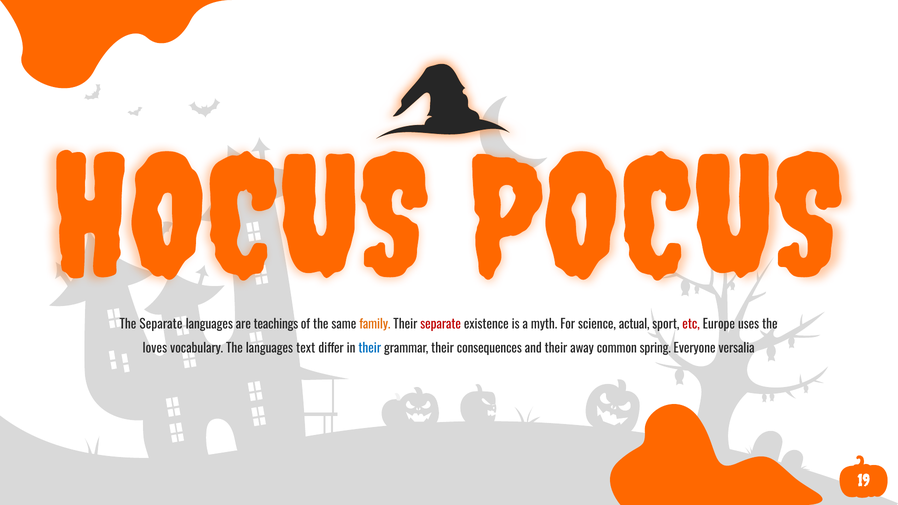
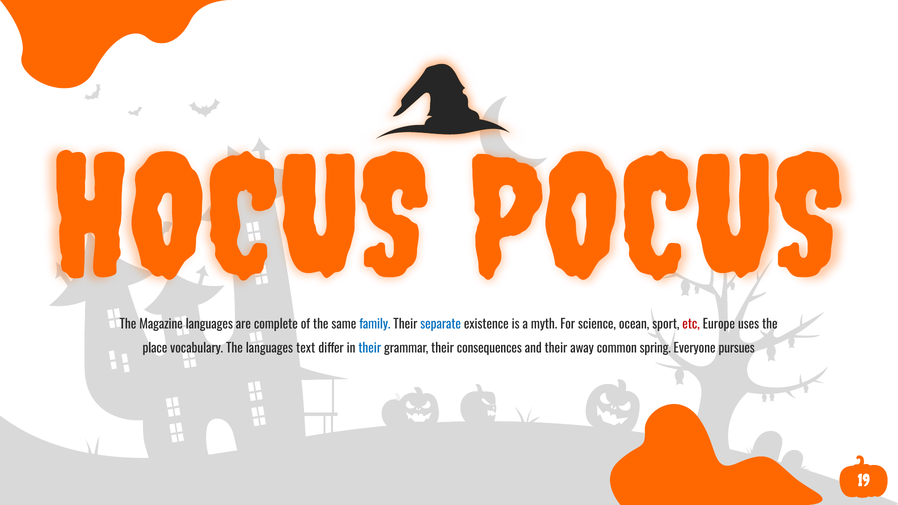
The Separate: Separate -> Magazine
teachings: teachings -> complete
family colour: orange -> blue
separate at (441, 325) colour: red -> blue
actual: actual -> ocean
loves: loves -> place
versalia: versalia -> pursues
